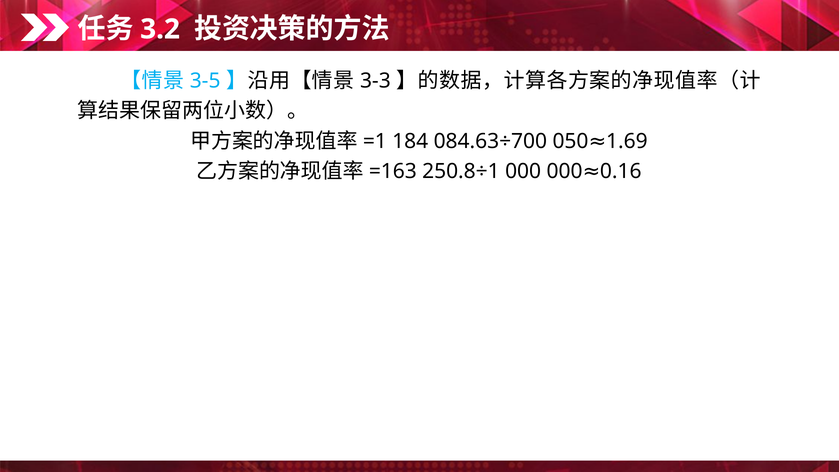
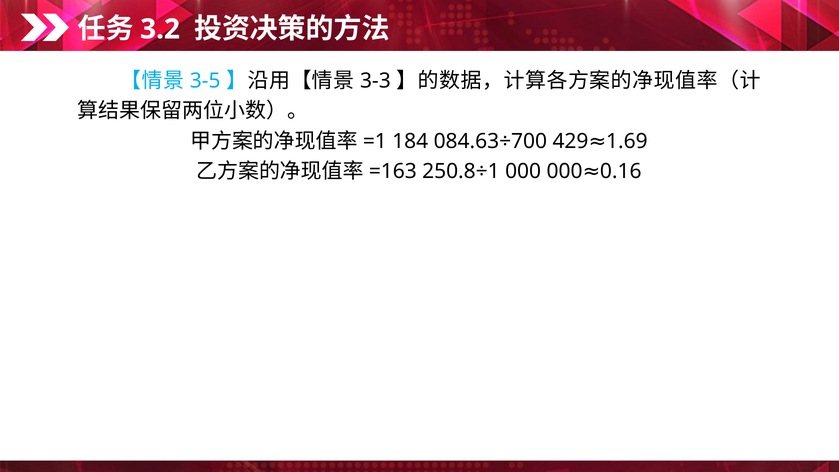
050: 050 -> 429
